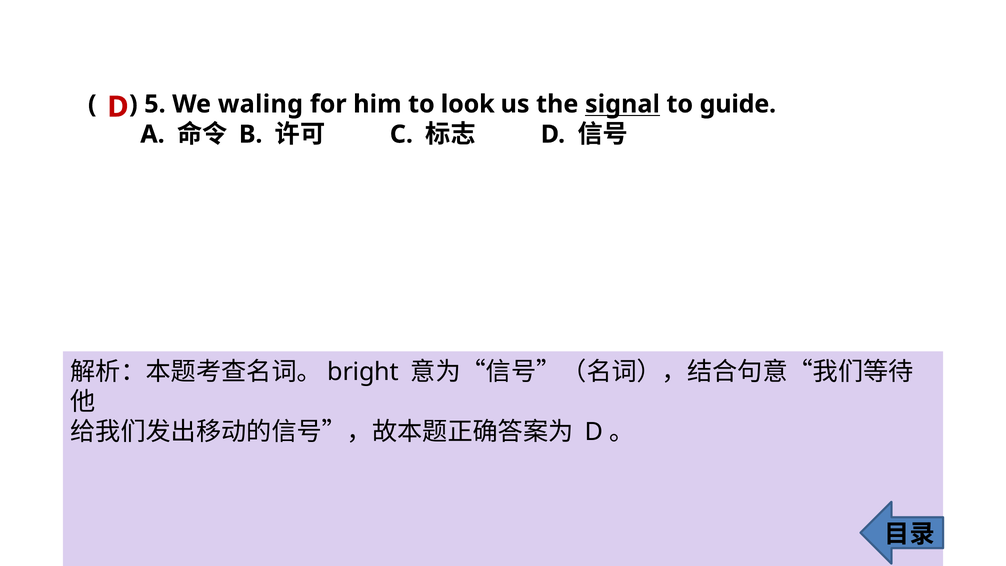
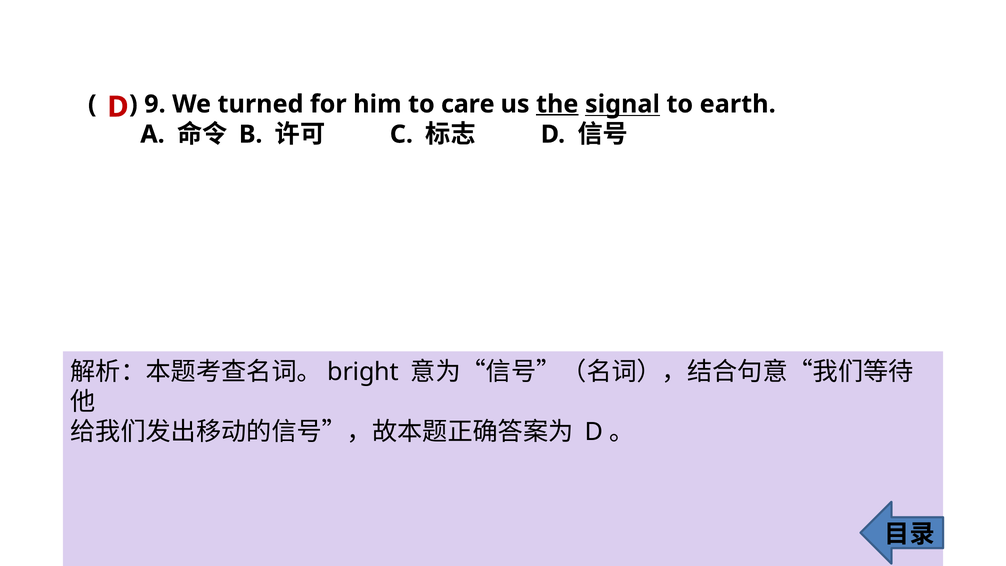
5: 5 -> 9
waling: waling -> turned
look: look -> care
the underline: none -> present
guide: guide -> earth
